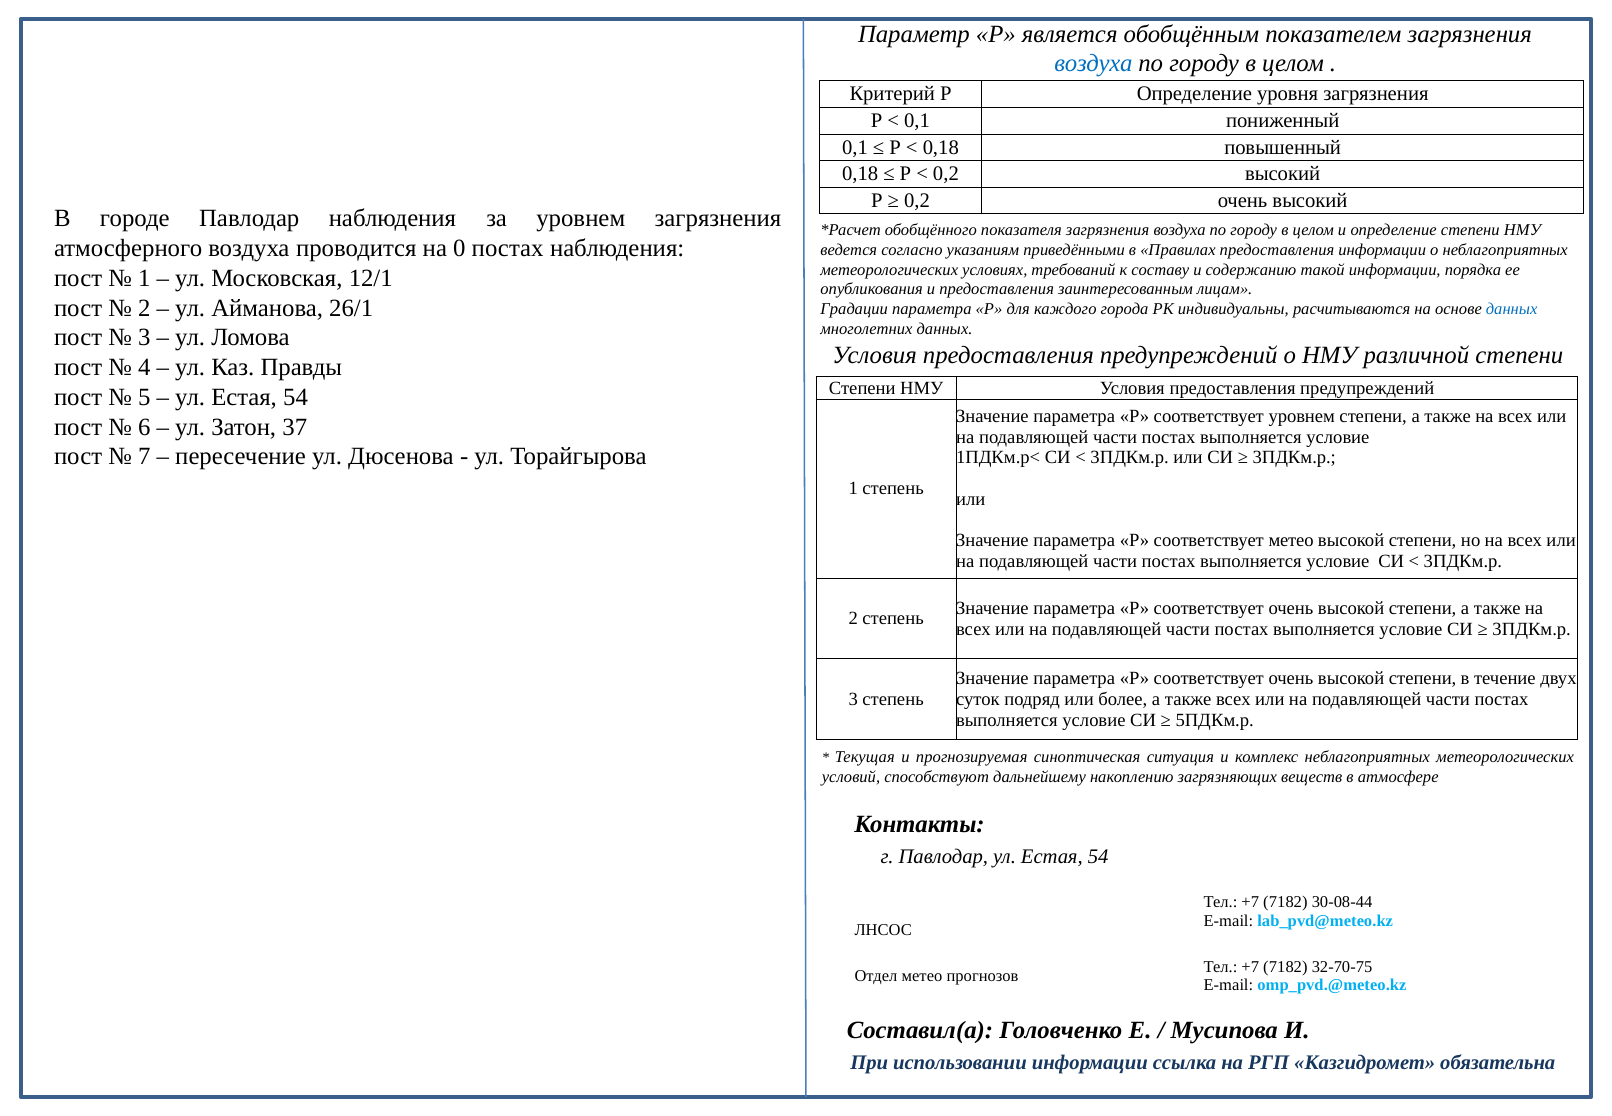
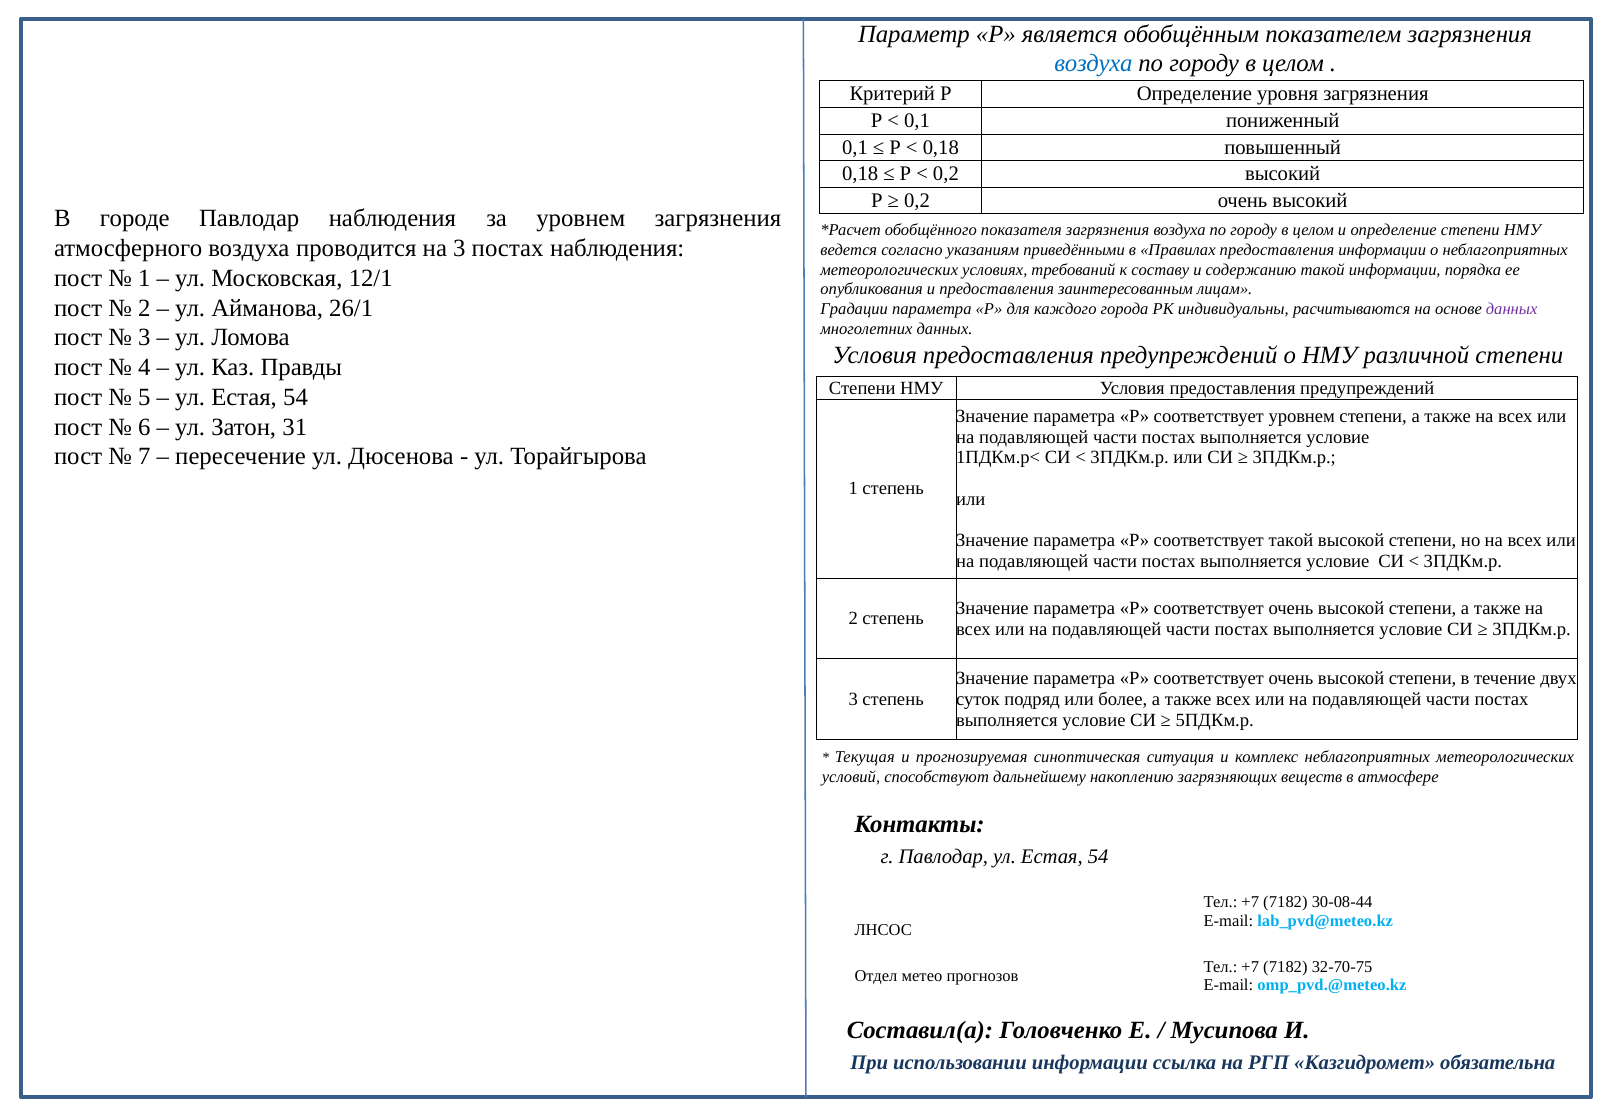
на 0: 0 -> 3
данных at (1512, 309) colour: blue -> purple
37: 37 -> 31
соответствует метео: метео -> такой
